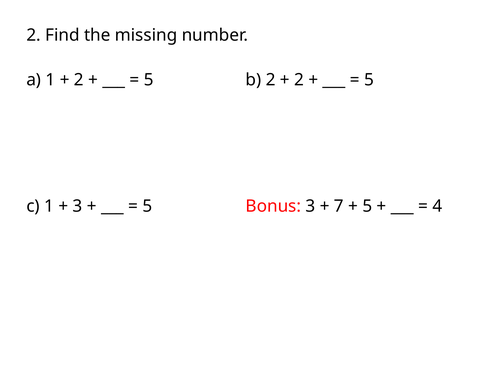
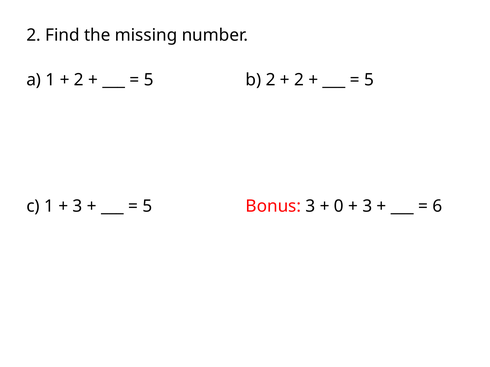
7: 7 -> 0
5 at (367, 207): 5 -> 3
4: 4 -> 6
